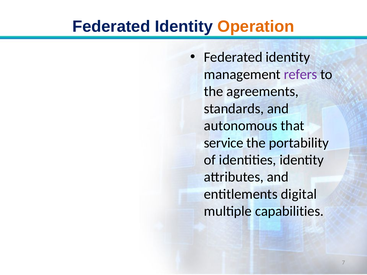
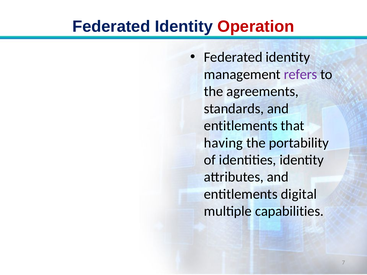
Operation colour: orange -> red
autonomous at (241, 126): autonomous -> entitlements
service: service -> having
